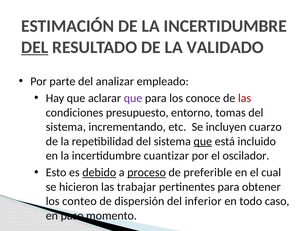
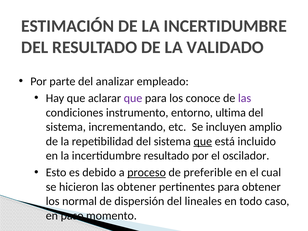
DEL at (35, 47) underline: present -> none
las at (245, 98) colour: red -> purple
presupuesto: presupuesto -> instrumento
tomas: tomas -> ultima
cuarzo: cuarzo -> amplio
incertidumbre cuantizar: cuantizar -> resultado
debido underline: present -> none
las trabajar: trabajar -> obtener
conteo: conteo -> normal
inferior: inferior -> lineales
